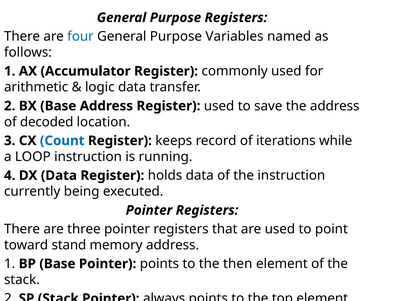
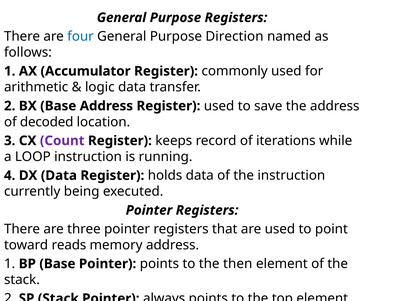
Variables: Variables -> Direction
Count colour: blue -> purple
stand: stand -> reads
